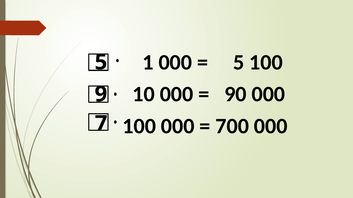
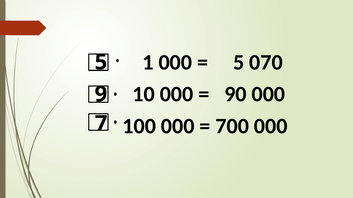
5 100: 100 -> 070
